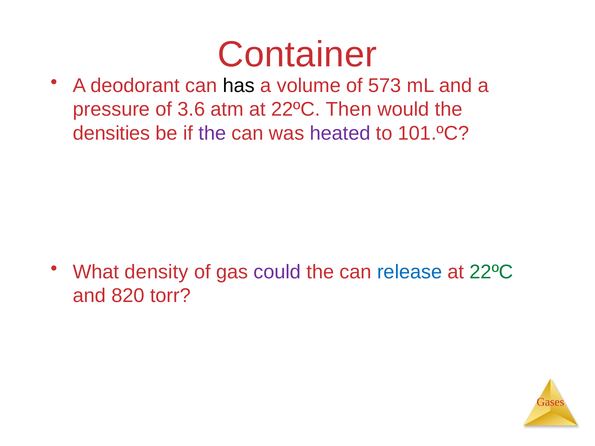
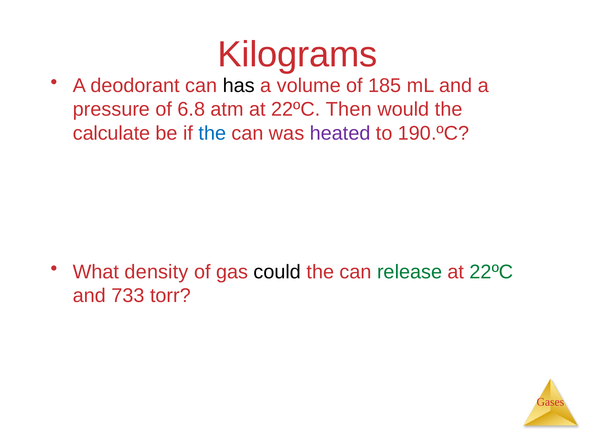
Container: Container -> Kilograms
573: 573 -> 185
3.6: 3.6 -> 6.8
densities: densities -> calculate
the at (212, 133) colour: purple -> blue
101.ºC: 101.ºC -> 190.ºC
could colour: purple -> black
release colour: blue -> green
820: 820 -> 733
